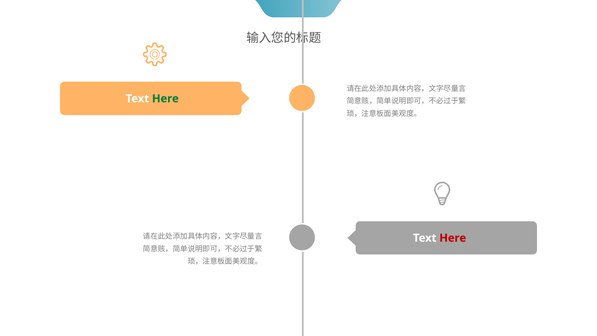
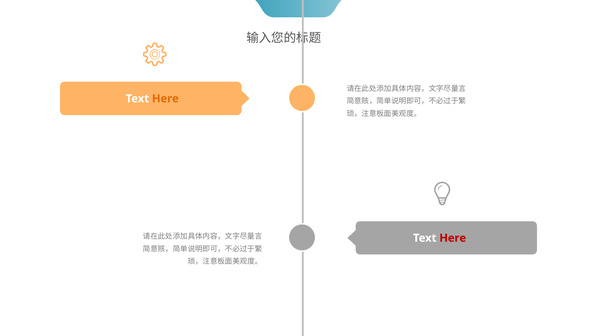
Here at (165, 99) colour: green -> orange
